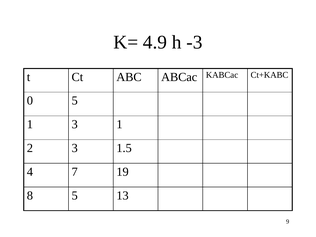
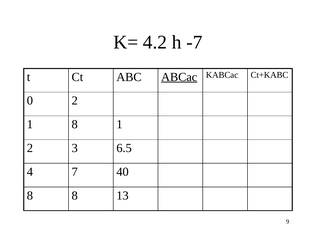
4.9: 4.9 -> 4.2
-3: -3 -> -7
ABCac underline: none -> present
0 5: 5 -> 2
1 3: 3 -> 8
1.5: 1.5 -> 6.5
19: 19 -> 40
8 5: 5 -> 8
